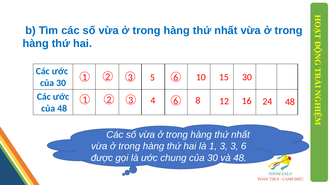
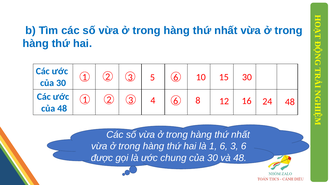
1 3: 3 -> 6
